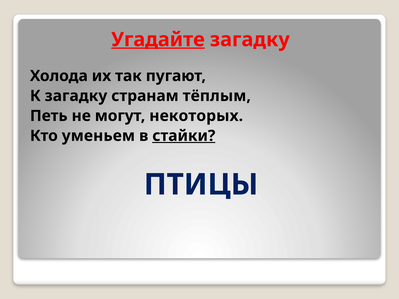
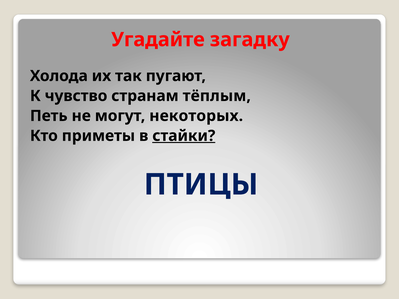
Угадайте underline: present -> none
К загадку: загадку -> чувство
уменьем: уменьем -> приметы
